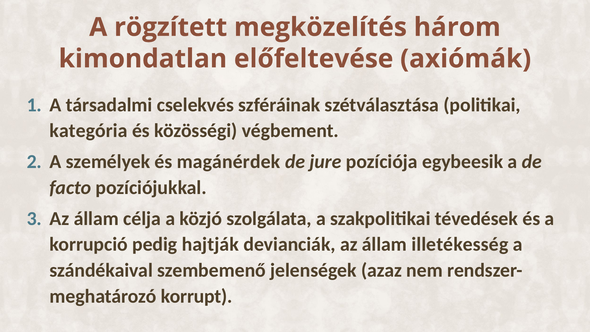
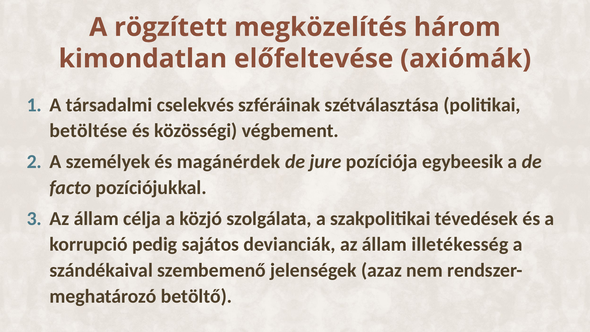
kategória: kategória -> betöltése
hajtják: hajtják -> sajátos
korrupt: korrupt -> betöltő
